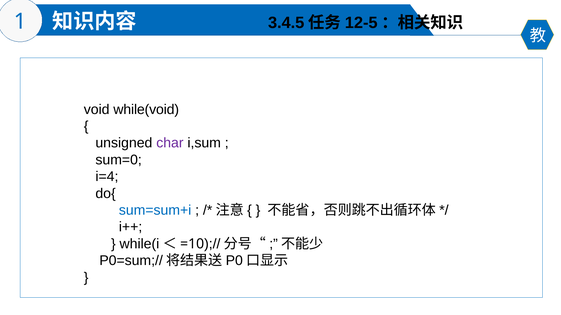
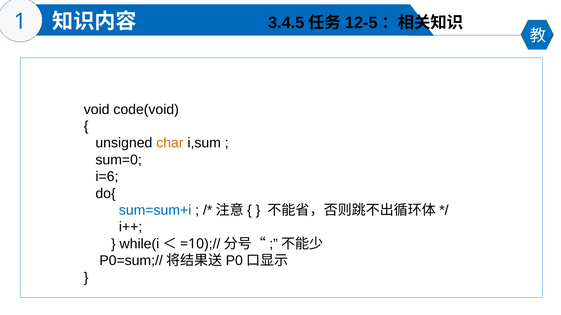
while(void: while(void -> code(void
char colour: purple -> orange
i=4: i=4 -> i=6
